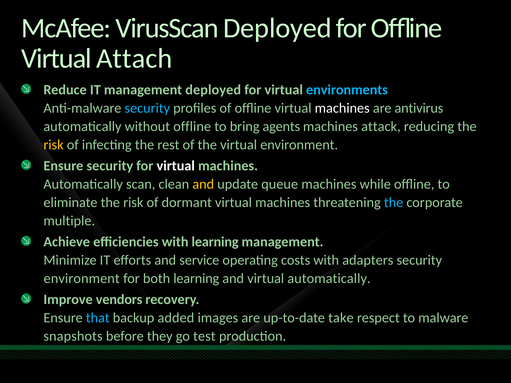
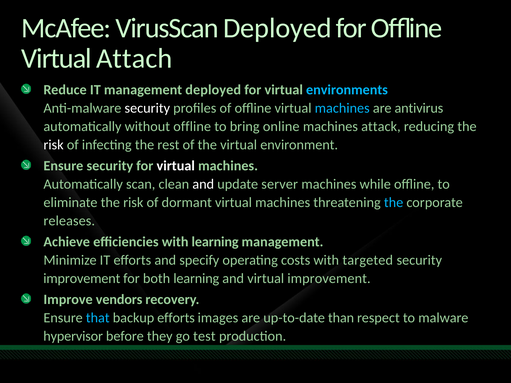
security at (147, 108) colour: light blue -> white
machines at (342, 108) colour: white -> light blue
agents: agents -> online
risk at (54, 145) colour: yellow -> white
and at (203, 184) colour: yellow -> white
queue: queue -> server
multiple: multiple -> releases
service: service -> specify
adapters: adapters -> targeted
environment at (82, 279): environment -> improvement
virtual automatically: automatically -> improvement
backup added: added -> efforts
take: take -> than
snapshots: snapshots -> hypervisor
